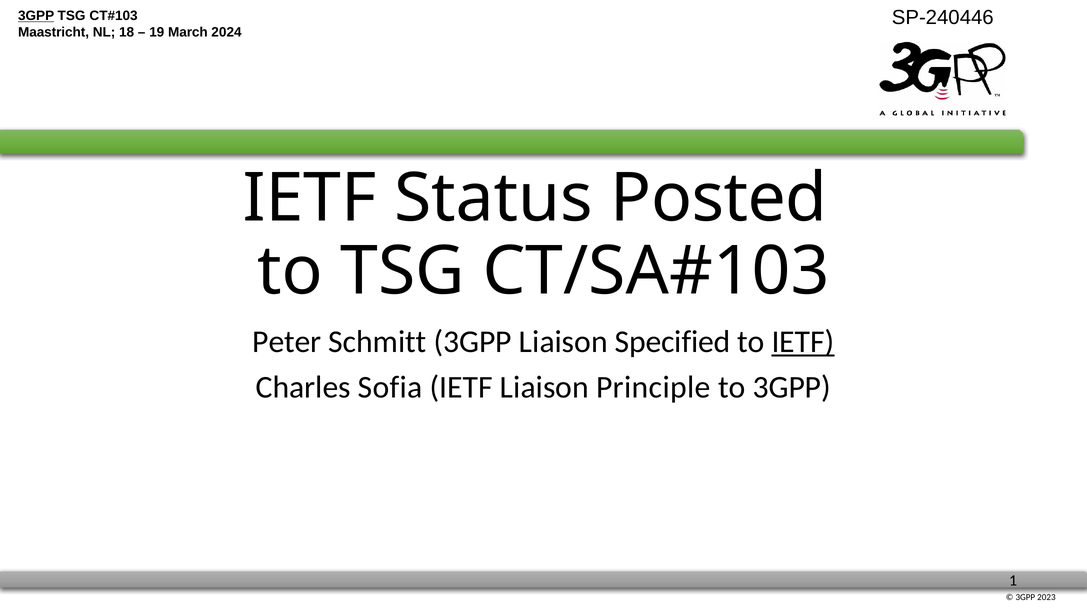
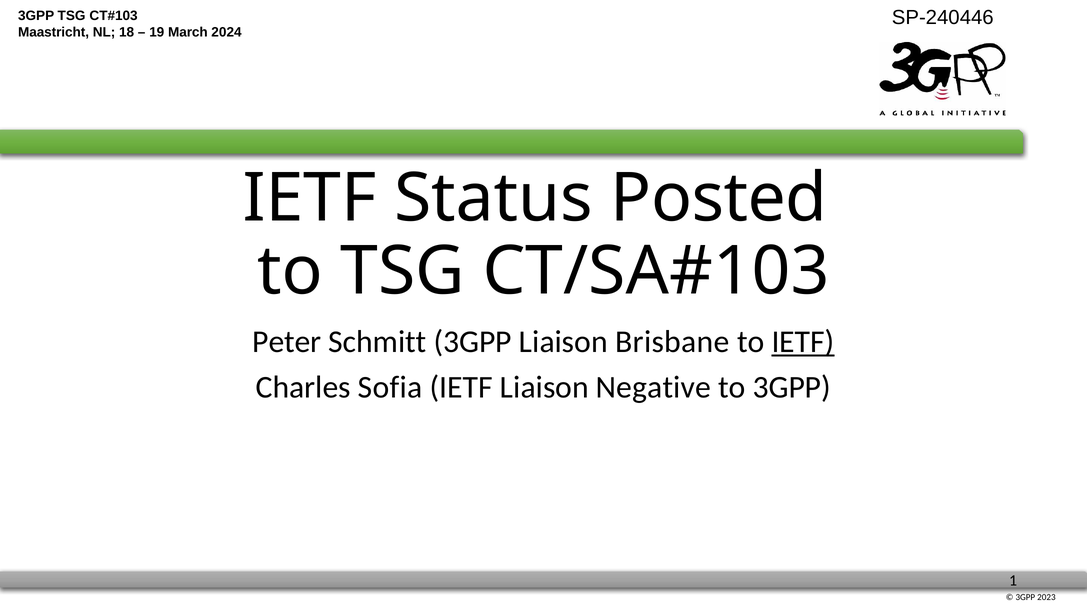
3GPP at (36, 16) underline: present -> none
Specified: Specified -> Brisbane
Principle: Principle -> Negative
